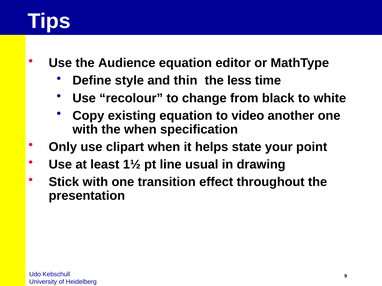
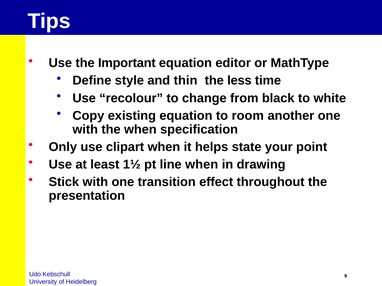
Audience: Audience -> Important
video: video -> room
line usual: usual -> when
